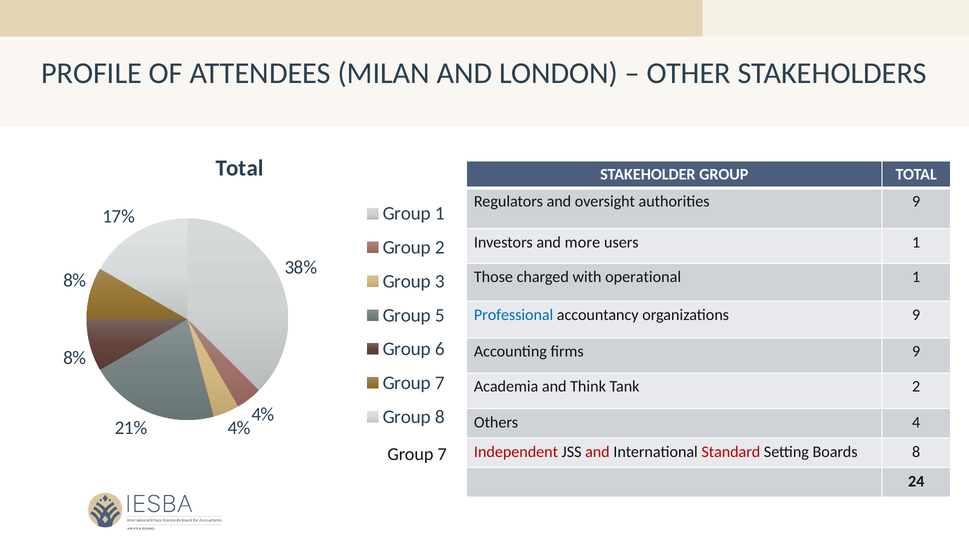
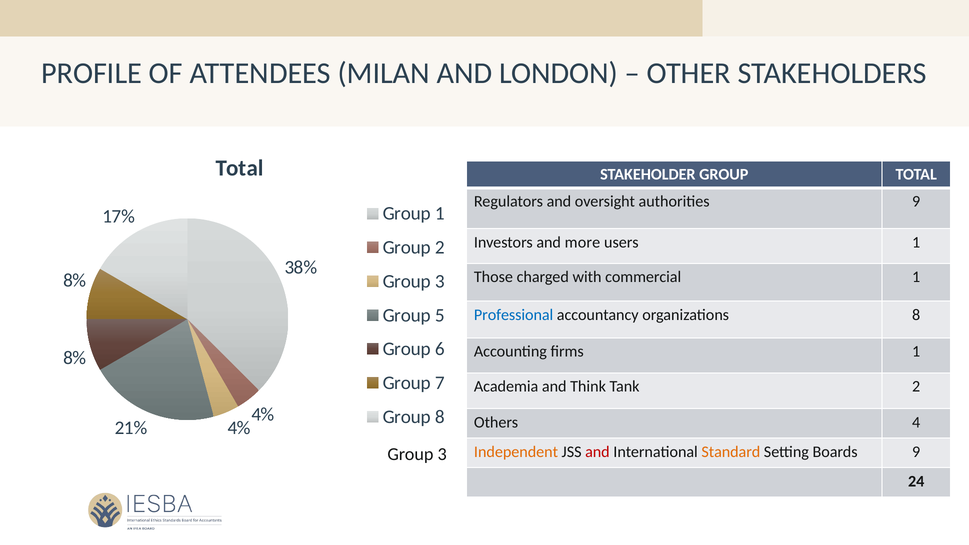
operational: operational -> commercial
organizations 9: 9 -> 8
firms 9: 9 -> 1
Independent colour: red -> orange
Standard colour: red -> orange
Boards 8: 8 -> 9
7 at (442, 454): 7 -> 3
